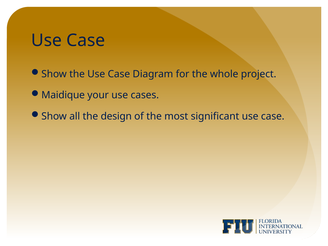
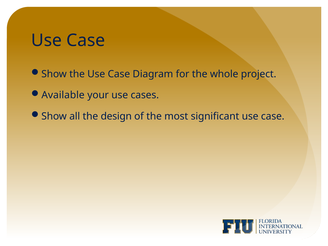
Maidique: Maidique -> Available
